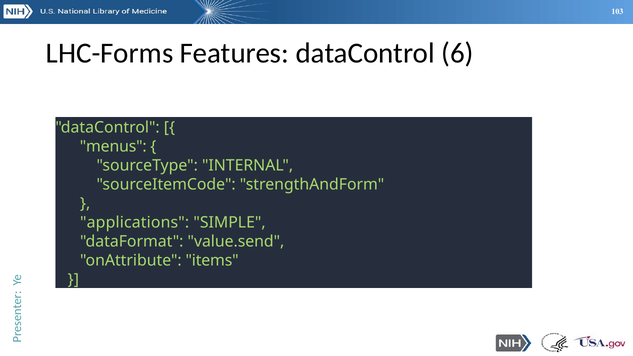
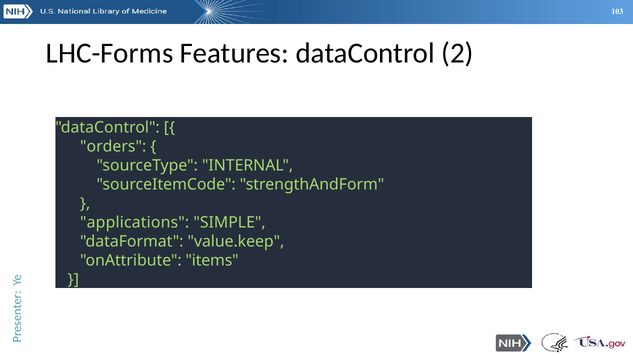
6: 6 -> 2
menus: menus -> orders
value.send: value.send -> value.keep
